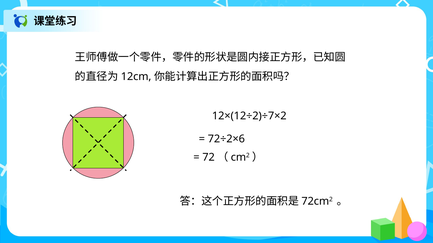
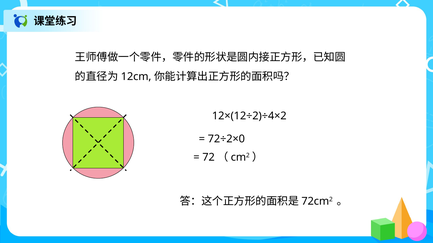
12×(12÷2)÷7×2: 12×(12÷2)÷7×2 -> 12×(12÷2)÷4×2
72÷2×6: 72÷2×6 -> 72÷2×0
